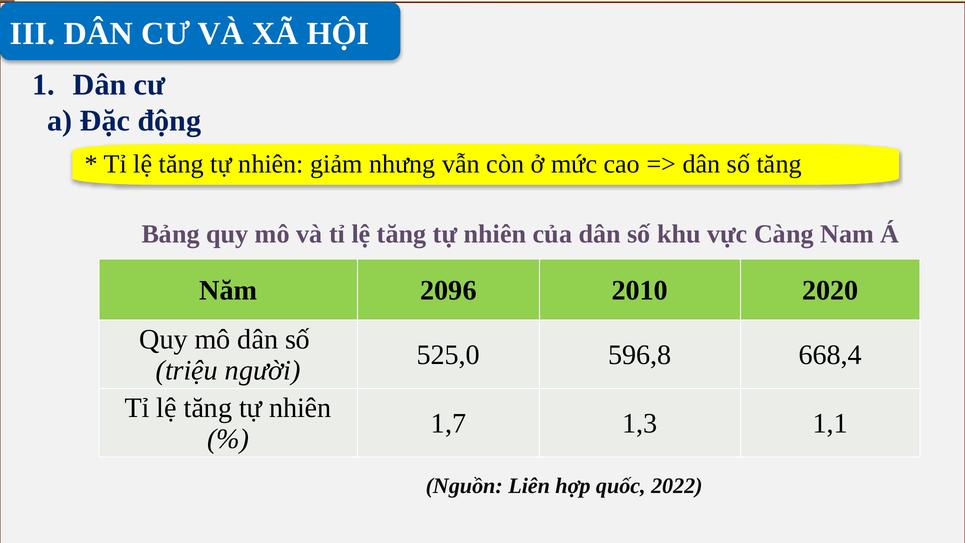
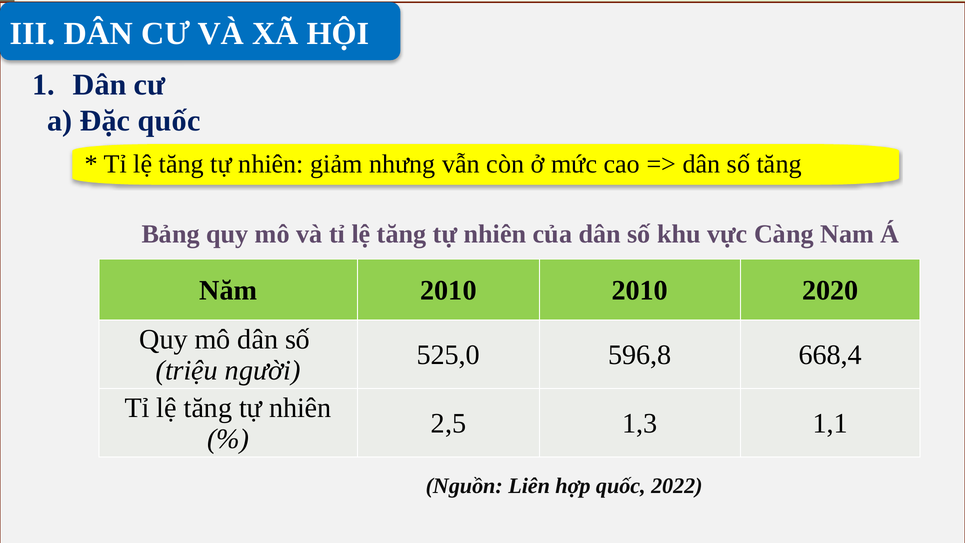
Đặc động: động -> quốc
Năm 2096: 2096 -> 2010
1,7: 1,7 -> 2,5
